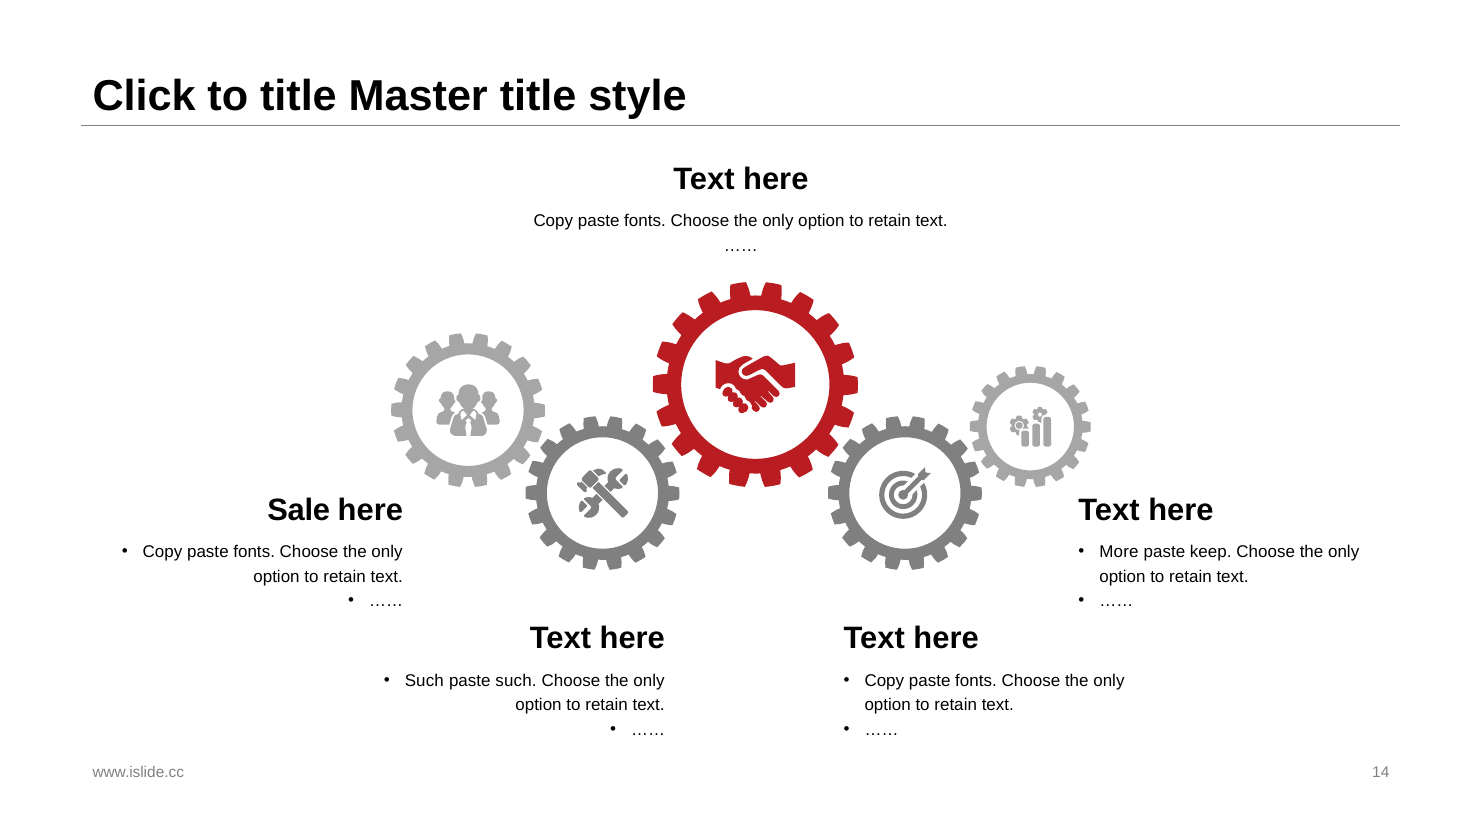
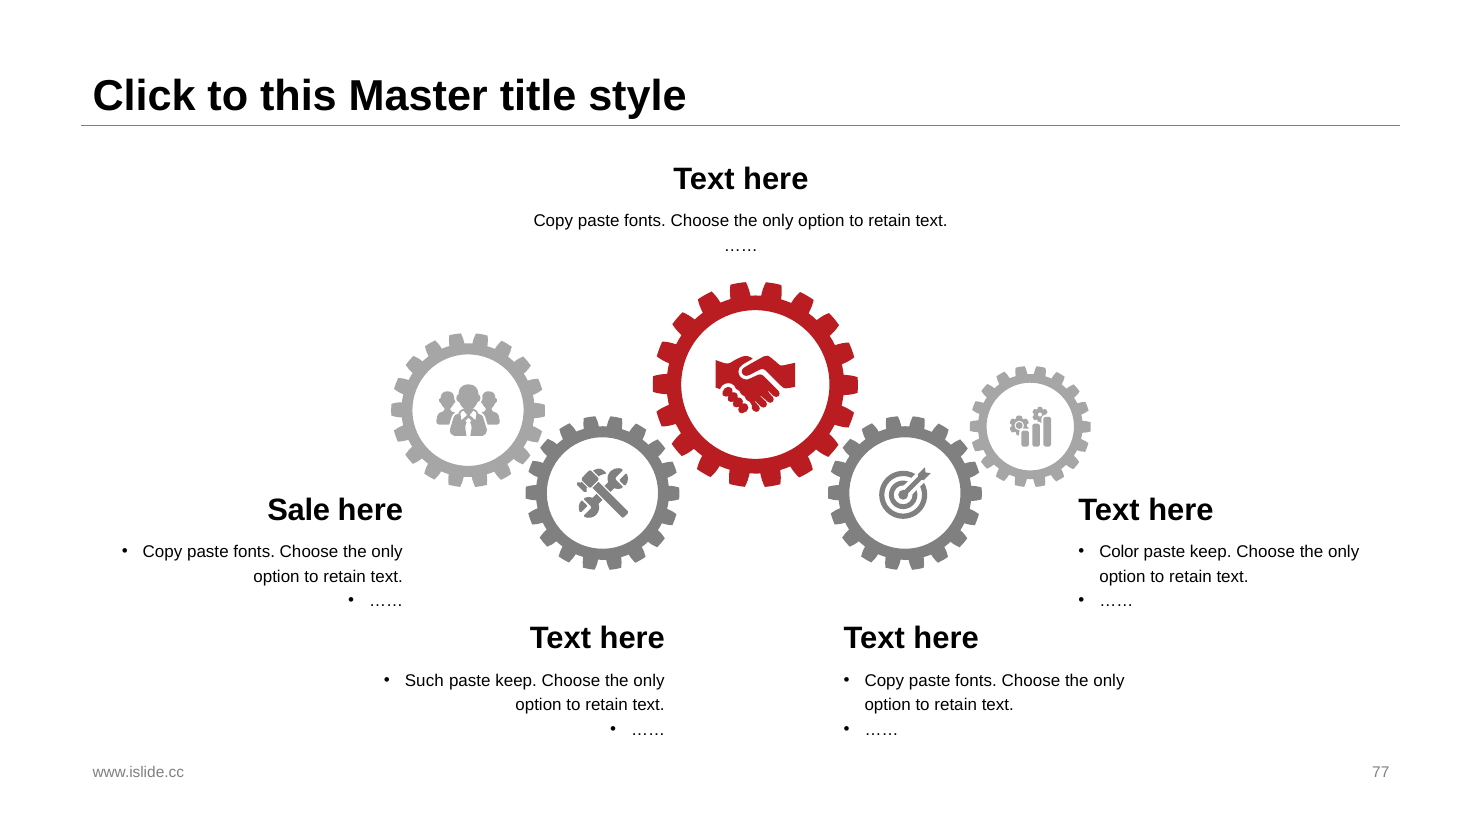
to title: title -> this
More: More -> Color
such at (516, 680): such -> keep
14: 14 -> 77
